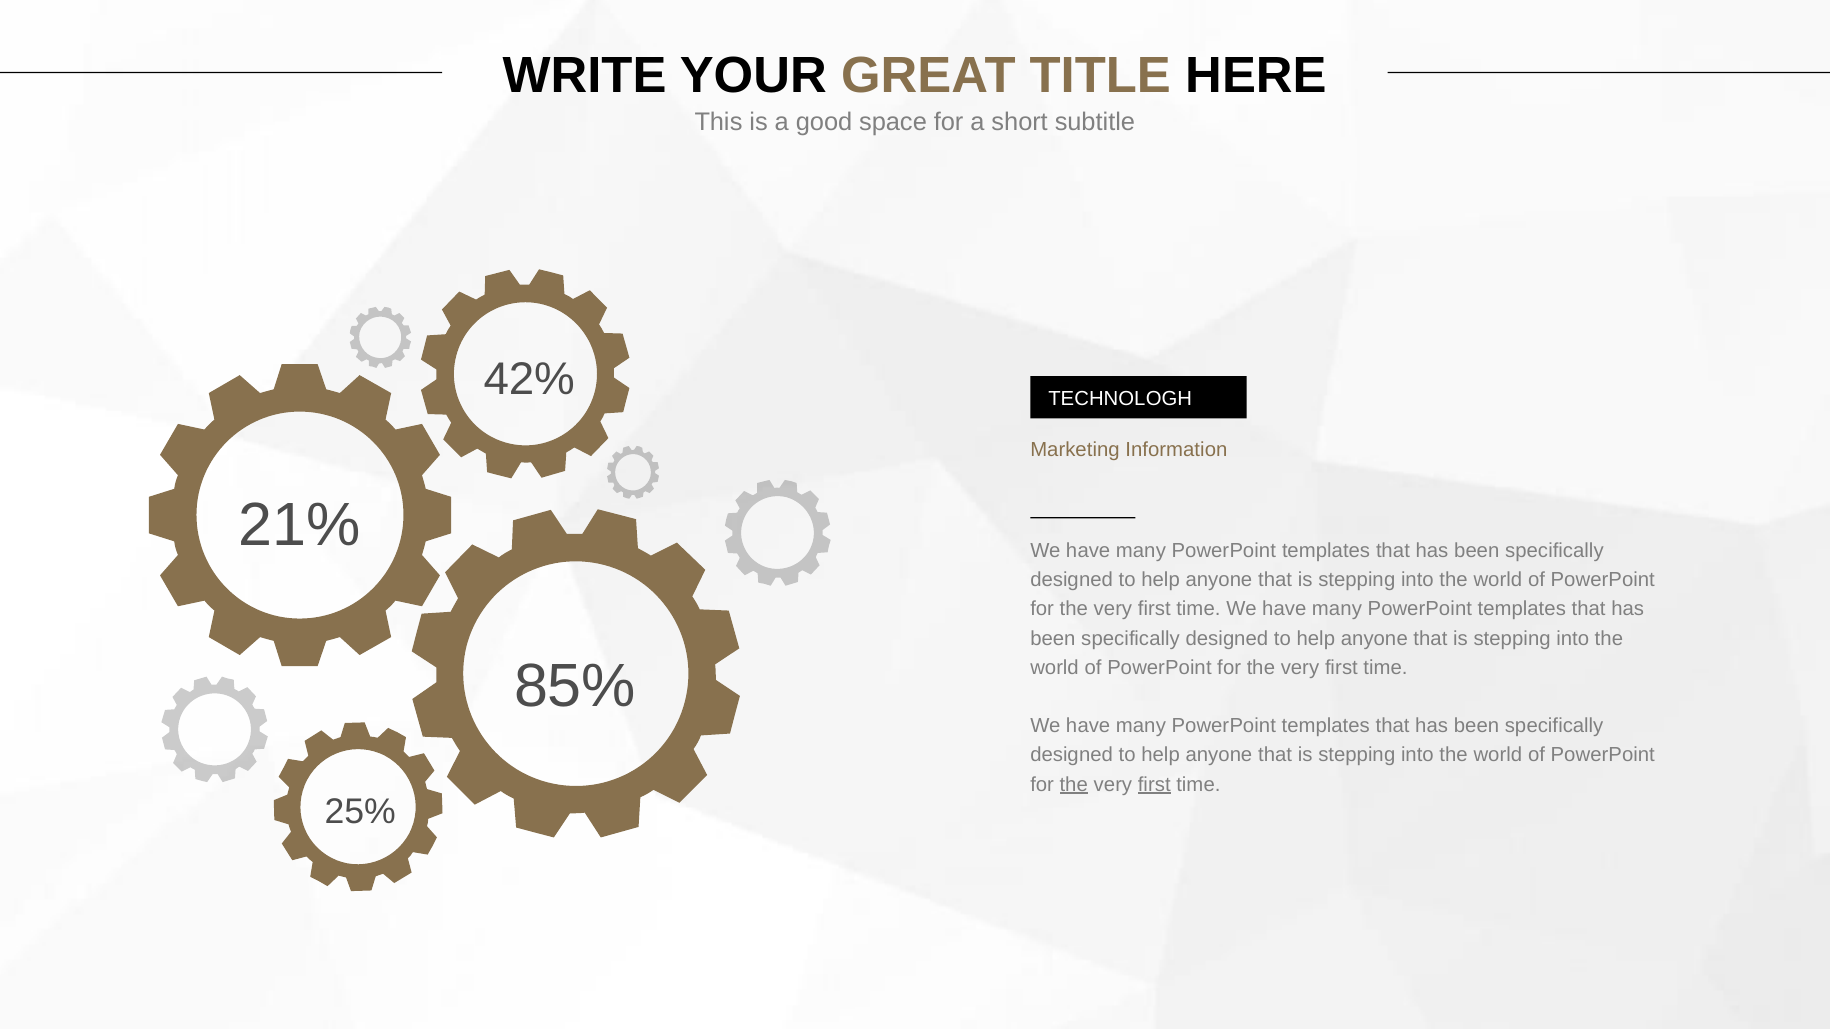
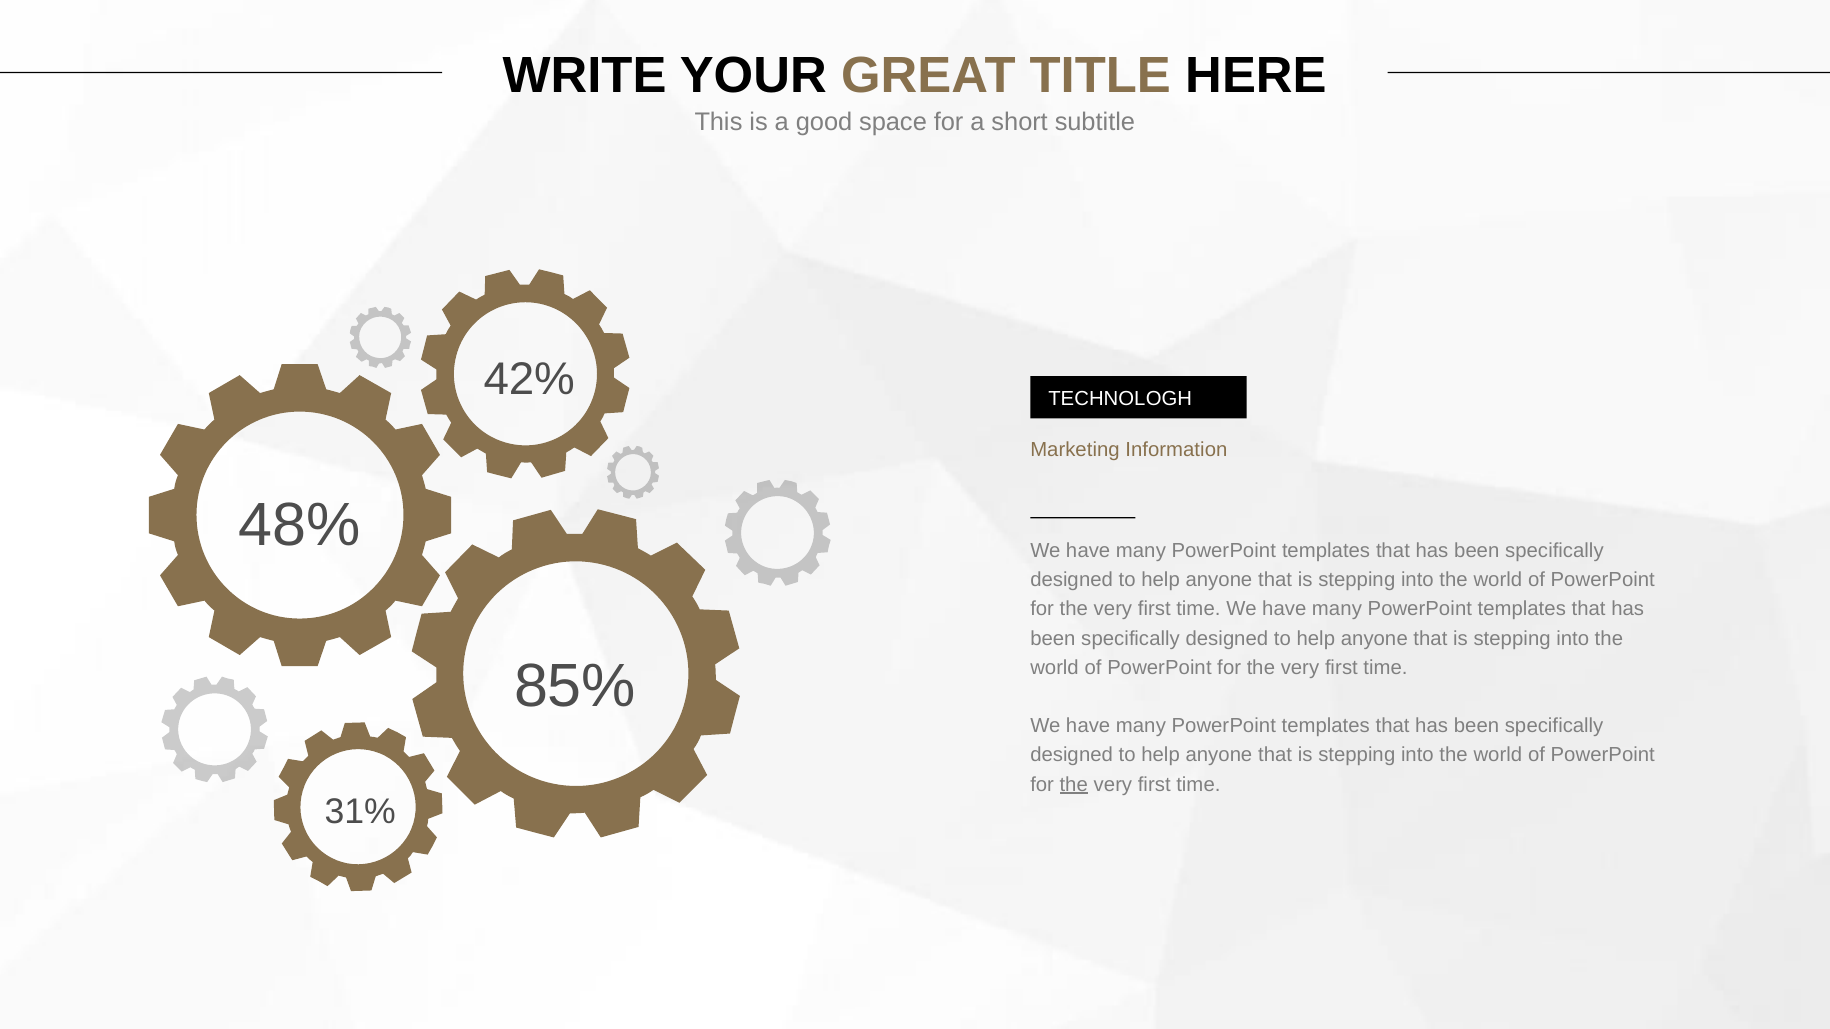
21%: 21% -> 48%
first at (1154, 784) underline: present -> none
25%: 25% -> 31%
